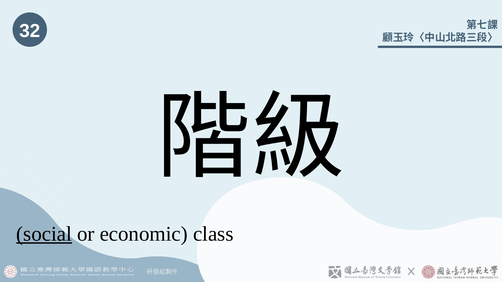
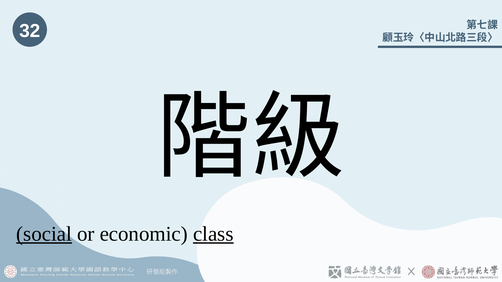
class underline: none -> present
